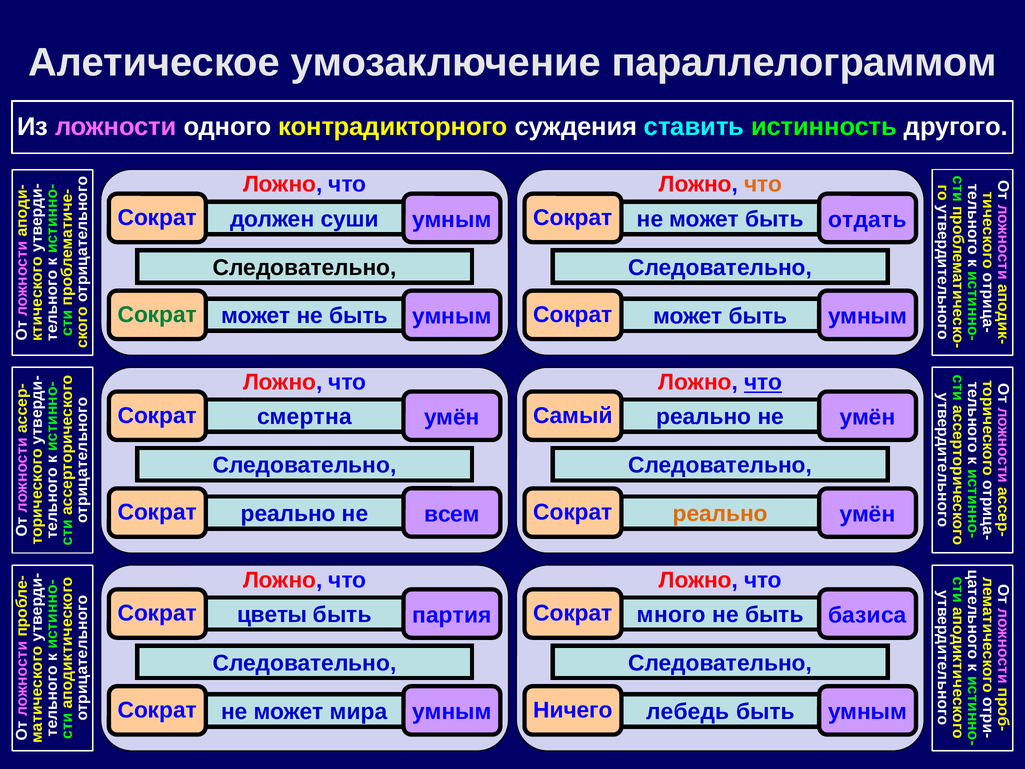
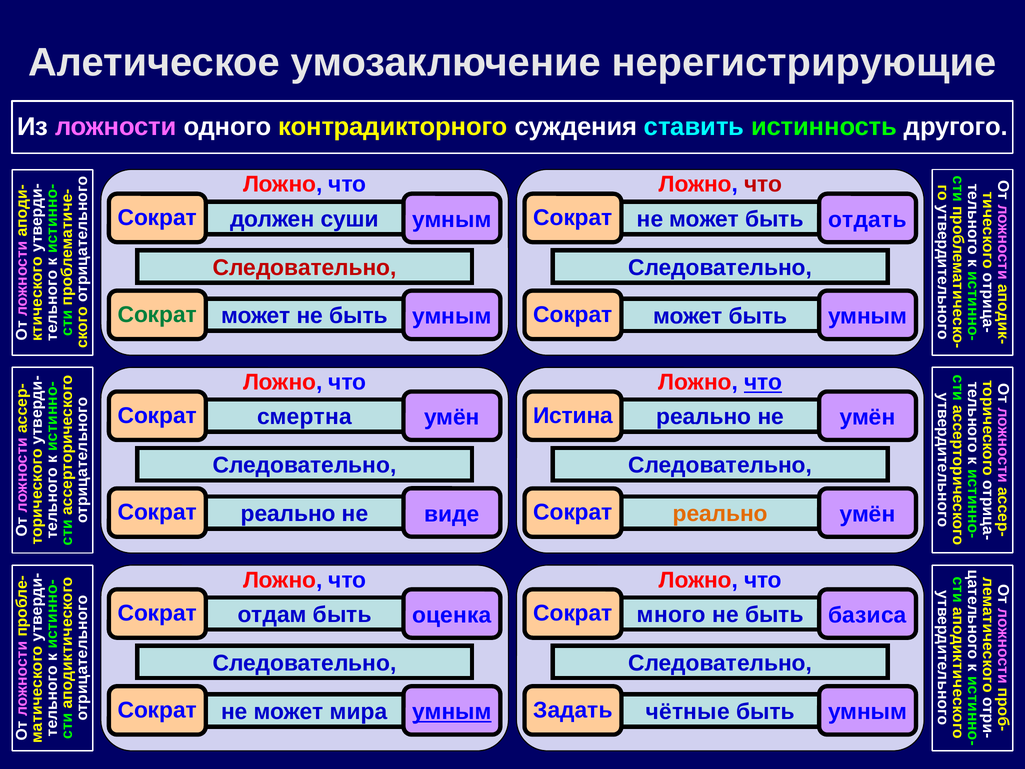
параллелограммом: параллелограммом -> нерегистрирующие
что at (763, 184) colour: orange -> red
Следовательно at (305, 267) colour: black -> red
Самый: Самый -> Истина
всем: всем -> виде
партия: партия -> оценка
цветы: цветы -> отдам
умным at (452, 712) underline: none -> present
Ничего: Ничего -> Задать
лебедь: лебедь -> чётные
